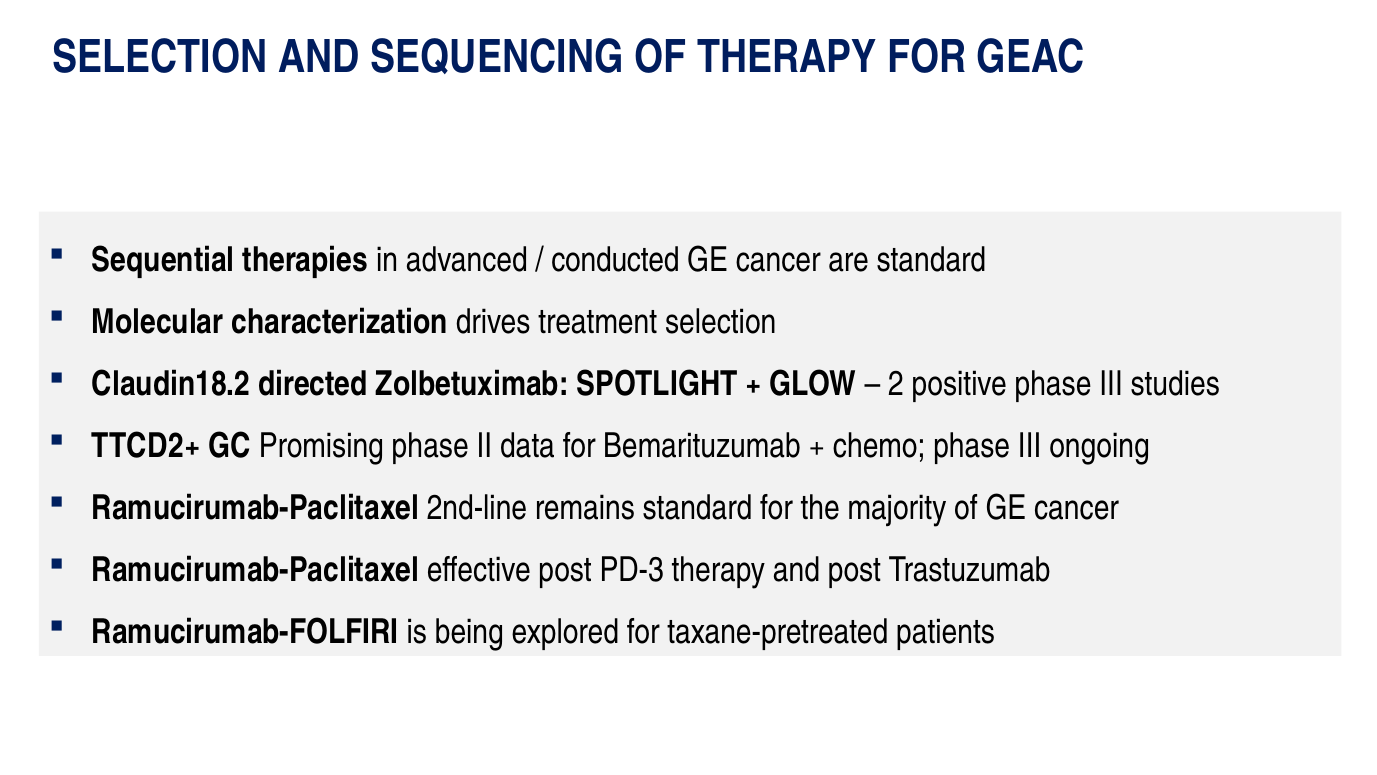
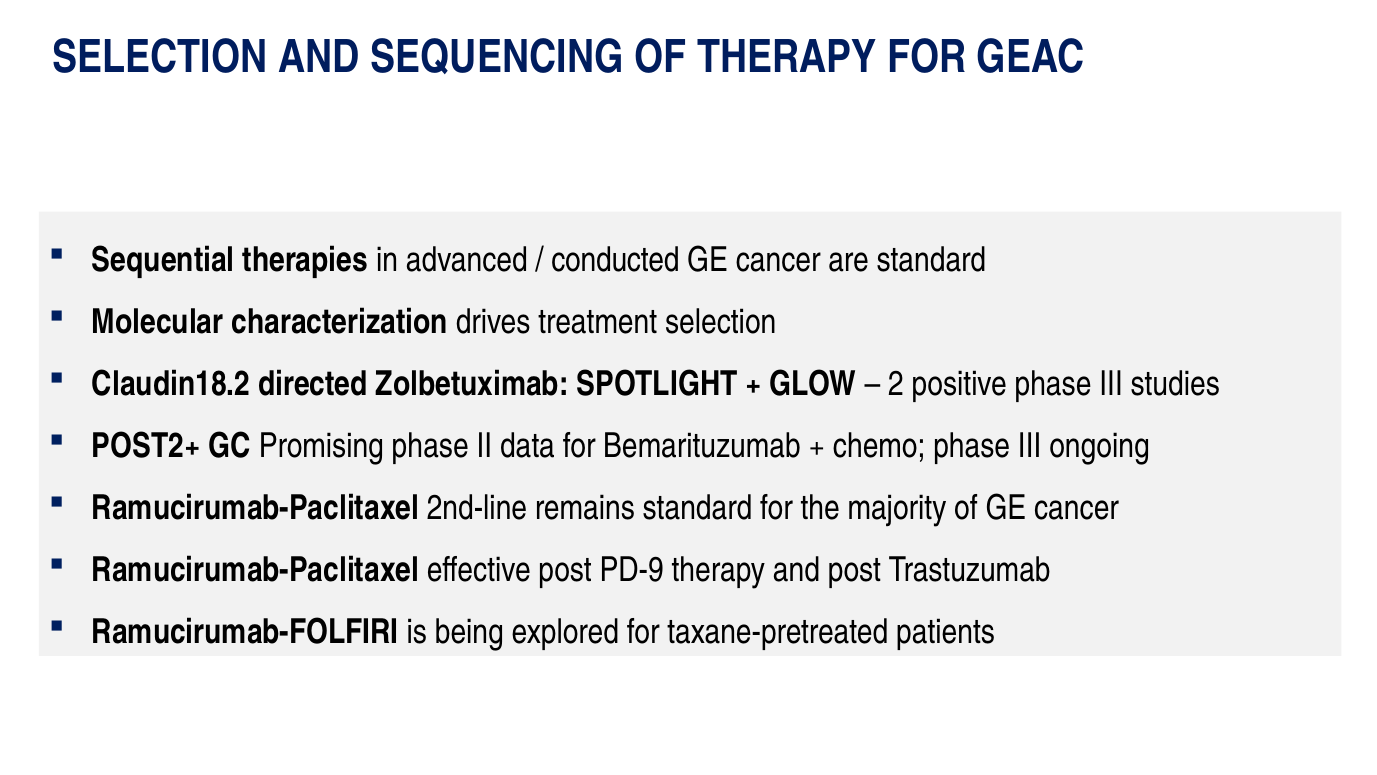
TTCD2+: TTCD2+ -> POST2+
PD-3: PD-3 -> PD-9
